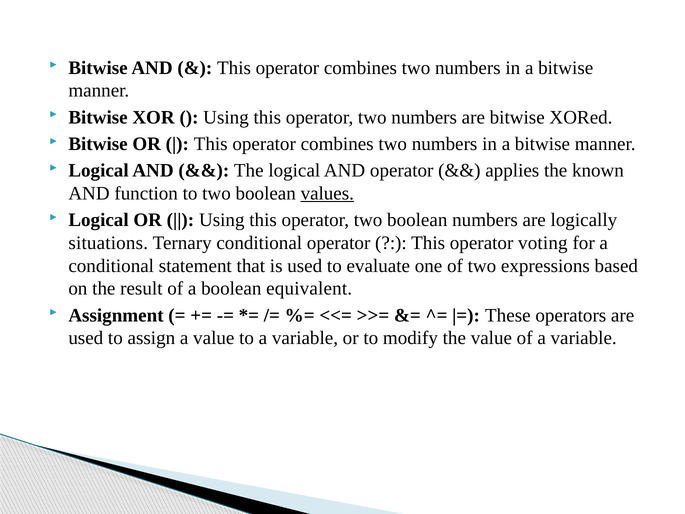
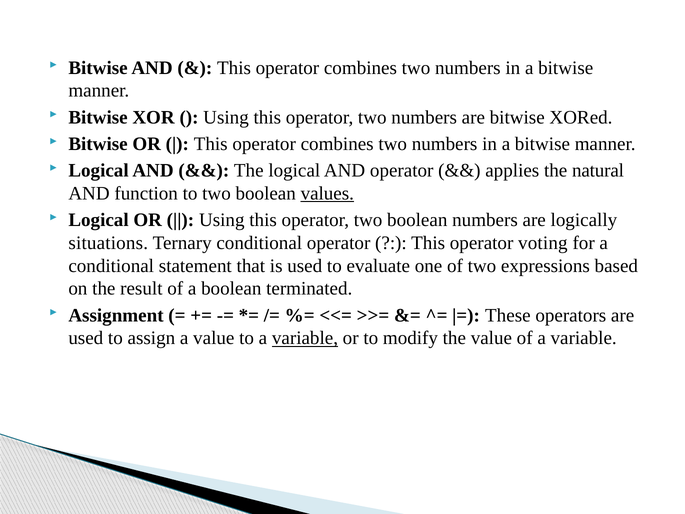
known: known -> natural
equivalent: equivalent -> terminated
variable at (305, 338) underline: none -> present
